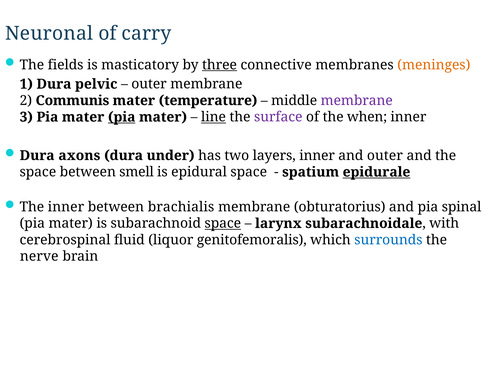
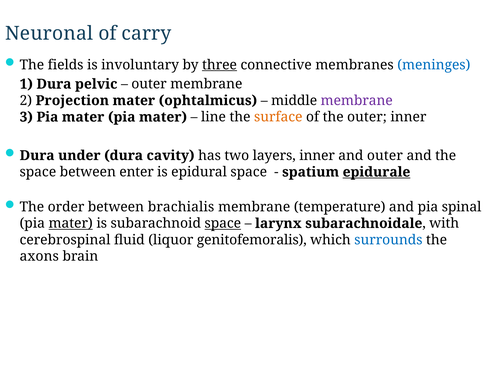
masticatory: masticatory -> involuntary
meninges colour: orange -> blue
Communis: Communis -> Projection
temperature: temperature -> ophtalmicus
pia at (122, 117) underline: present -> none
line underline: present -> none
surface colour: purple -> orange
the when: when -> outer
axons: axons -> under
under: under -> cavity
smell: smell -> enter
The inner: inner -> order
obturatorius: obturatorius -> temperature
mater at (71, 224) underline: none -> present
nerve: nerve -> axons
